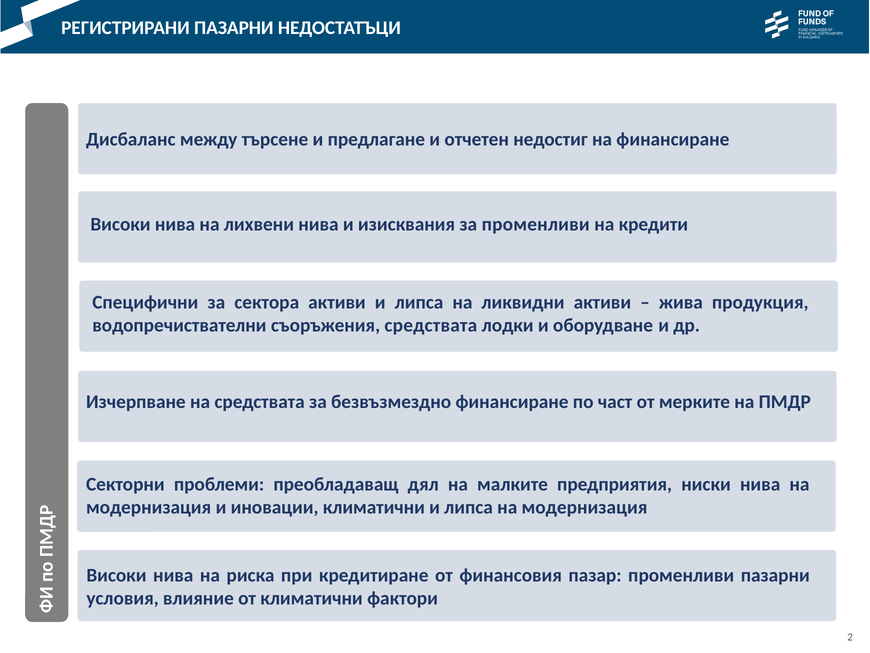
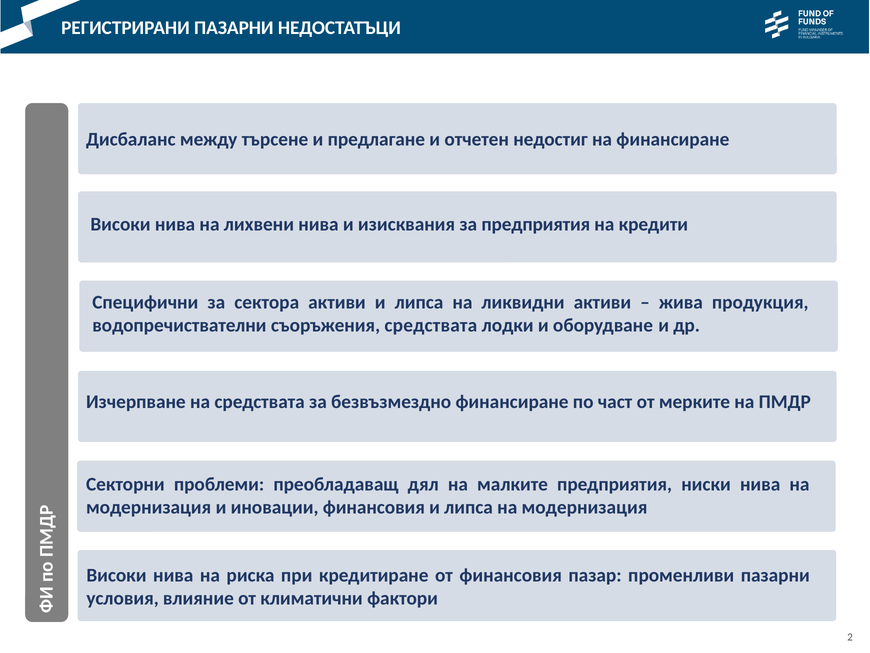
за променливи: променливи -> предприятия
иновации климатични: климатични -> финансовия
